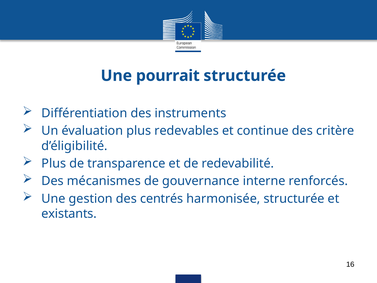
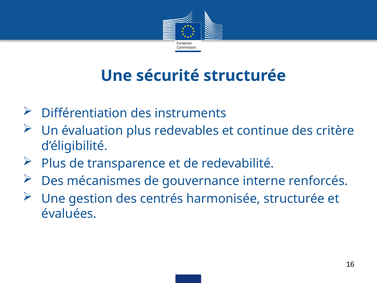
pourrait: pourrait -> sécurité
existants: existants -> évaluées
